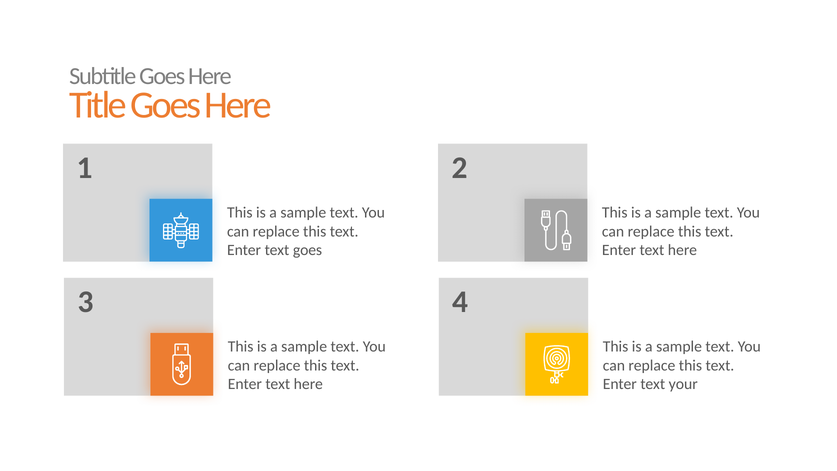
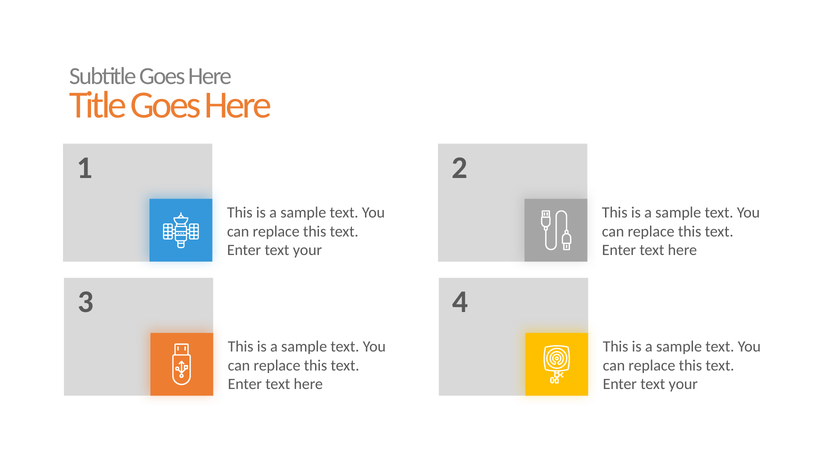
goes at (308, 250): goes -> your
